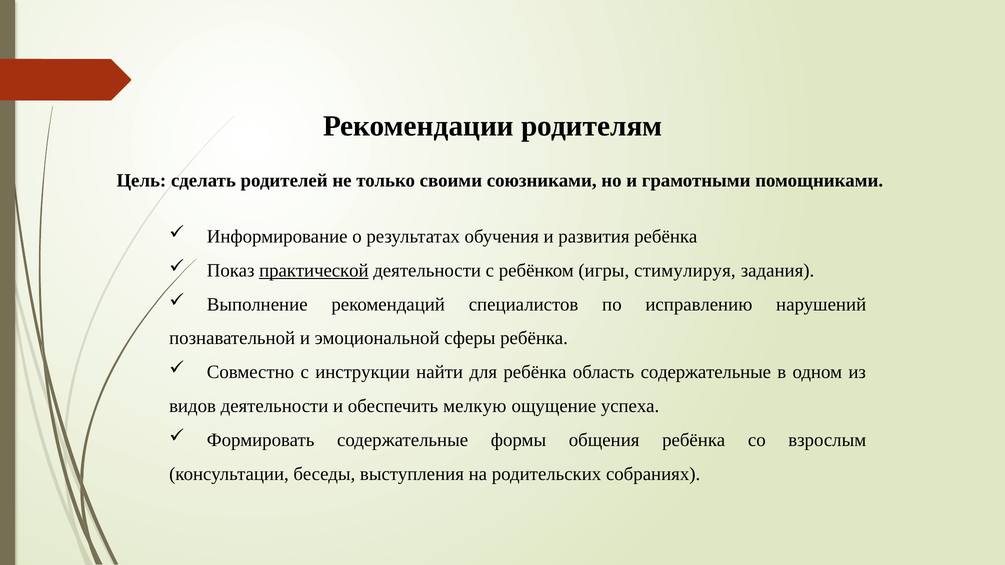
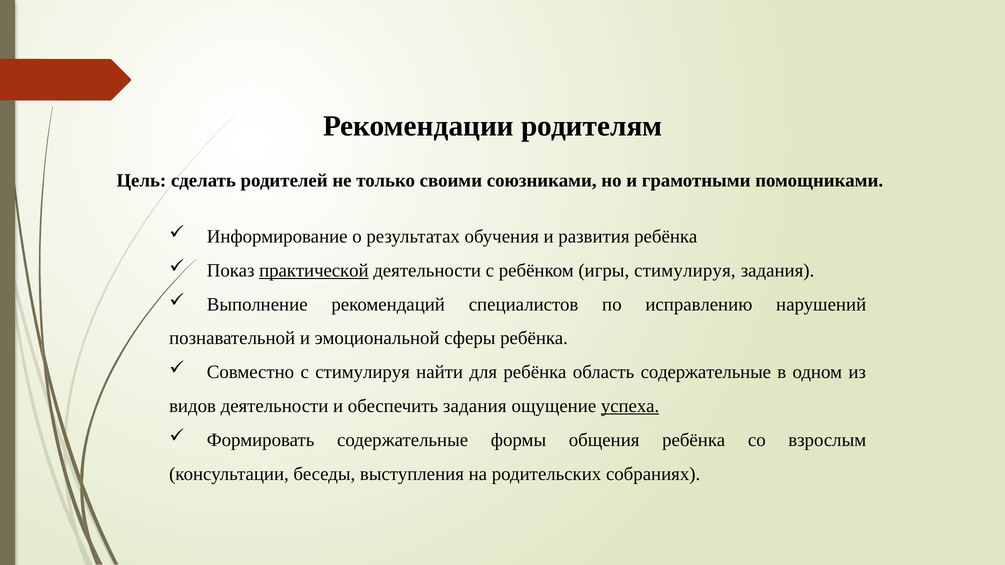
с инструкции: инструкции -> стимулируя
обеспечить мелкую: мелкую -> задания
успеха underline: none -> present
